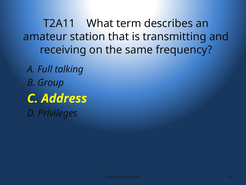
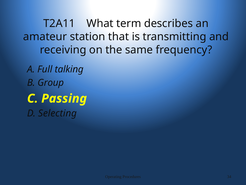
Address: Address -> Passing
Privileges: Privileges -> Selecting
